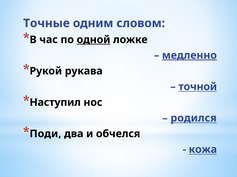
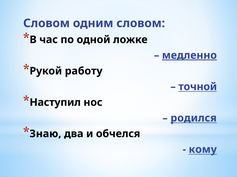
Точные at (46, 23): Точные -> Словом
одной underline: present -> none
рукава: рукава -> работу
Поди: Поди -> Знаю
кожа: кожа -> кому
